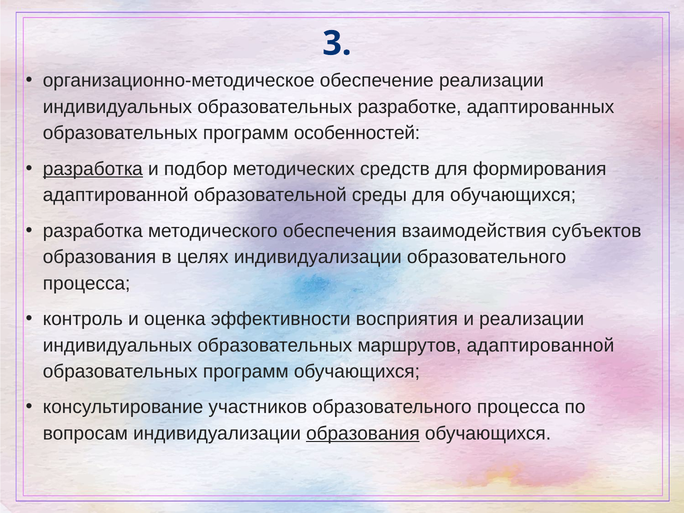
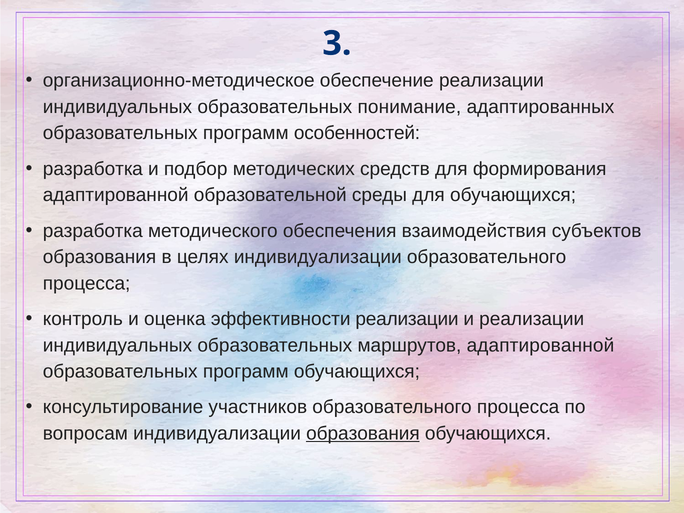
разработке: разработке -> понимание
разработка at (93, 169) underline: present -> none
эффективности восприятия: восприятия -> реализации
